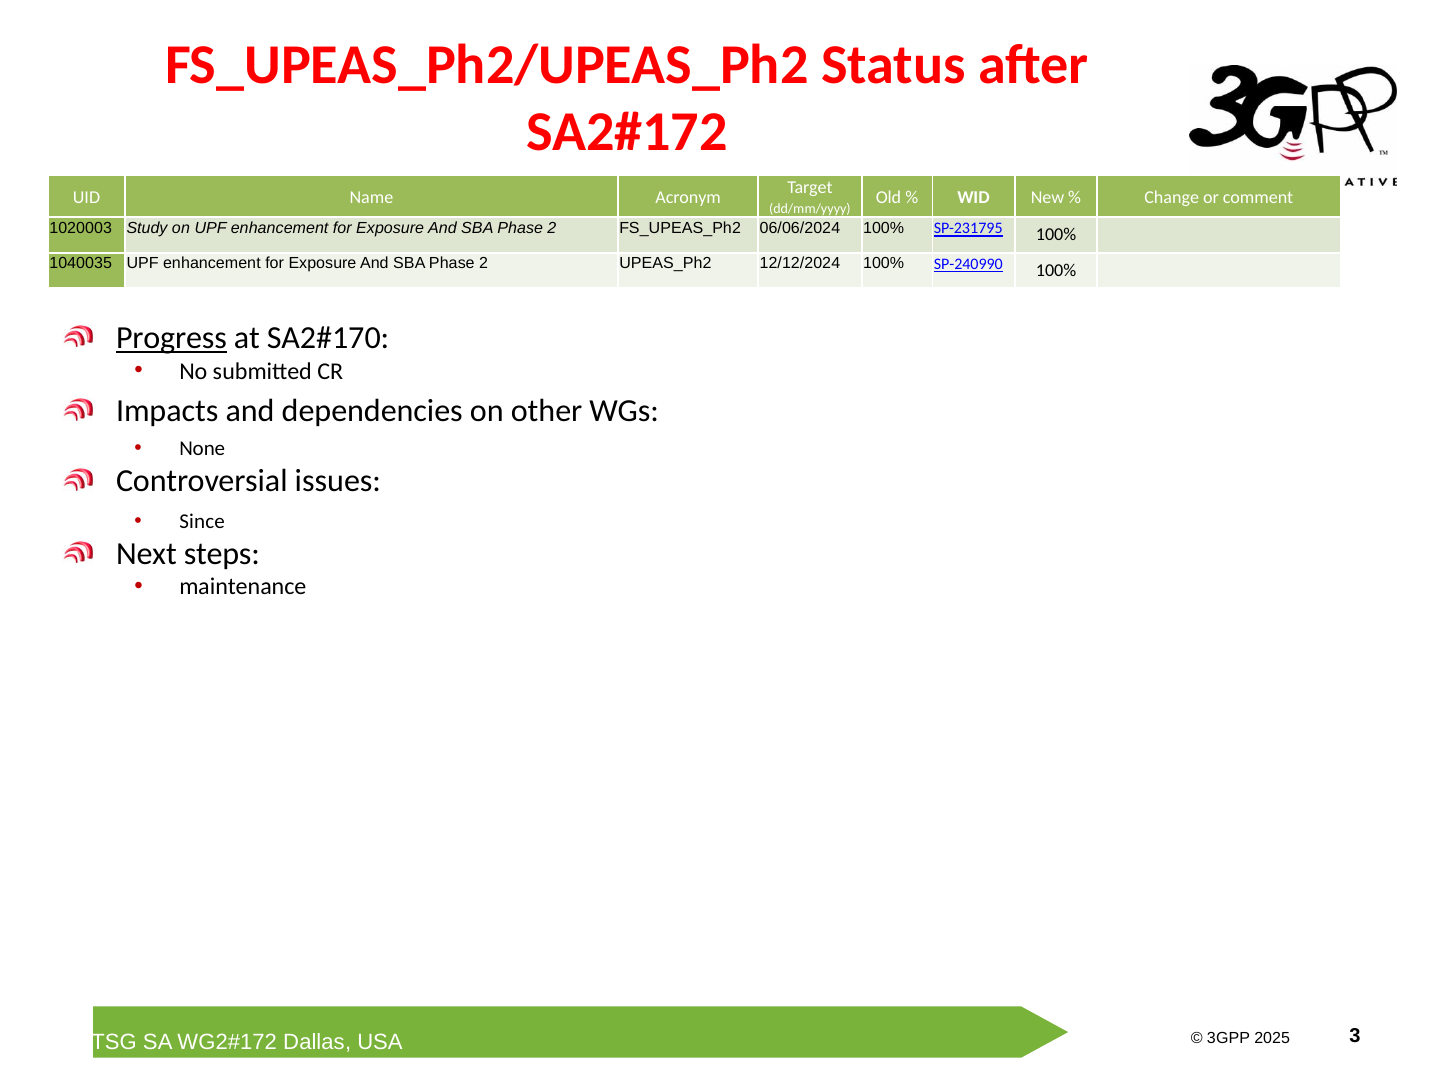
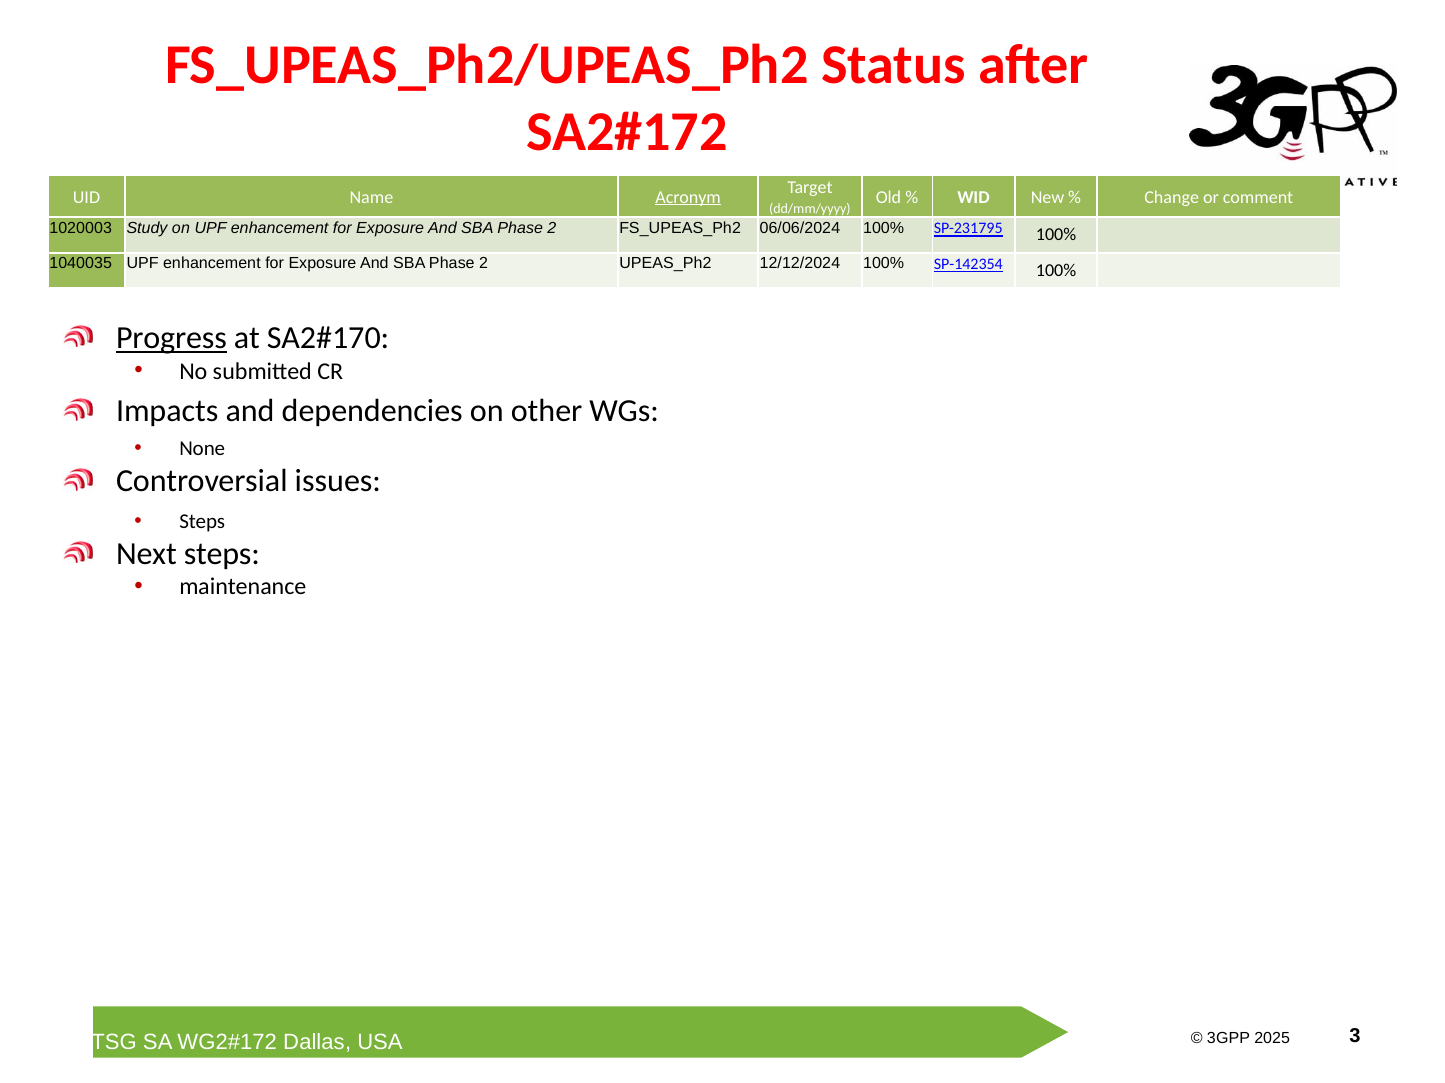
Acronym underline: none -> present
SP-240990: SP-240990 -> SP-142354
Since at (202, 522): Since -> Steps
